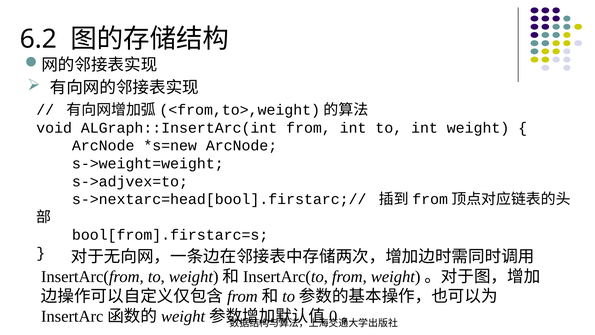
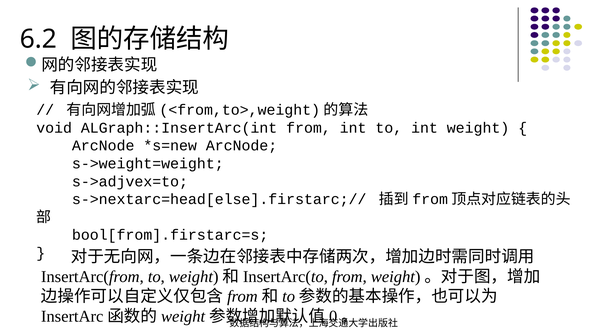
s->nextarc=head[bool].firstarc;//: s->nextarc=head[bool].firstarc;// -> s->nextarc=head[else].firstarc;//
